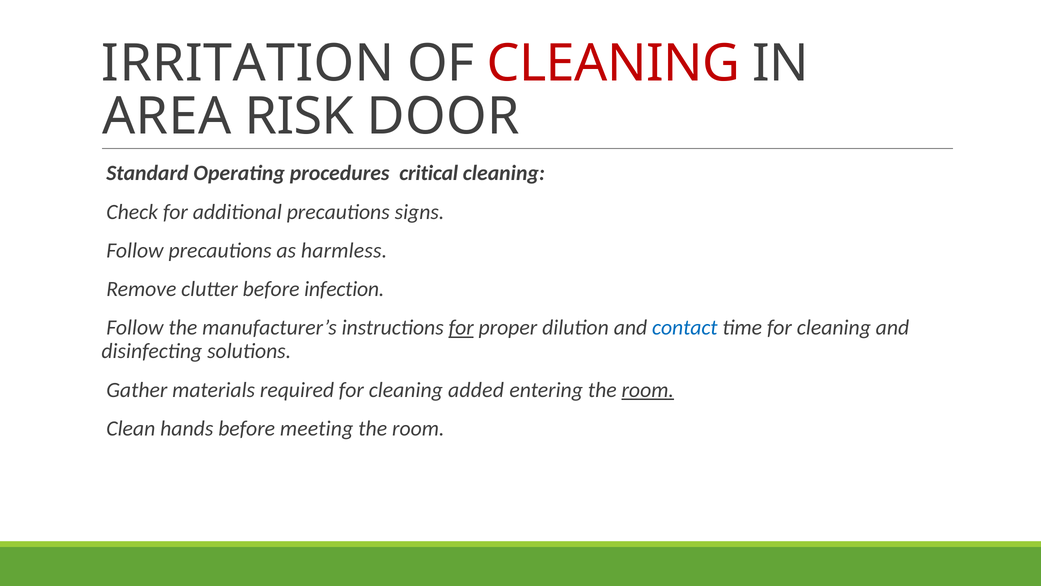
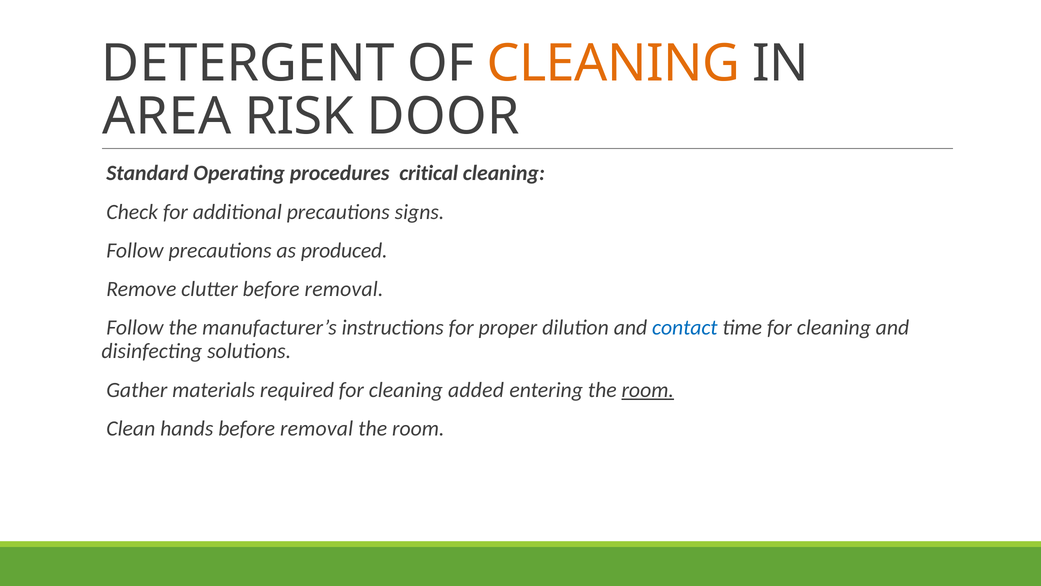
IRRITATION: IRRITATION -> DETERGENT
CLEANING at (614, 64) colour: red -> orange
harmless: harmless -> produced
clutter before infection: infection -> removal
for at (461, 328) underline: present -> none
hands before meeting: meeting -> removal
